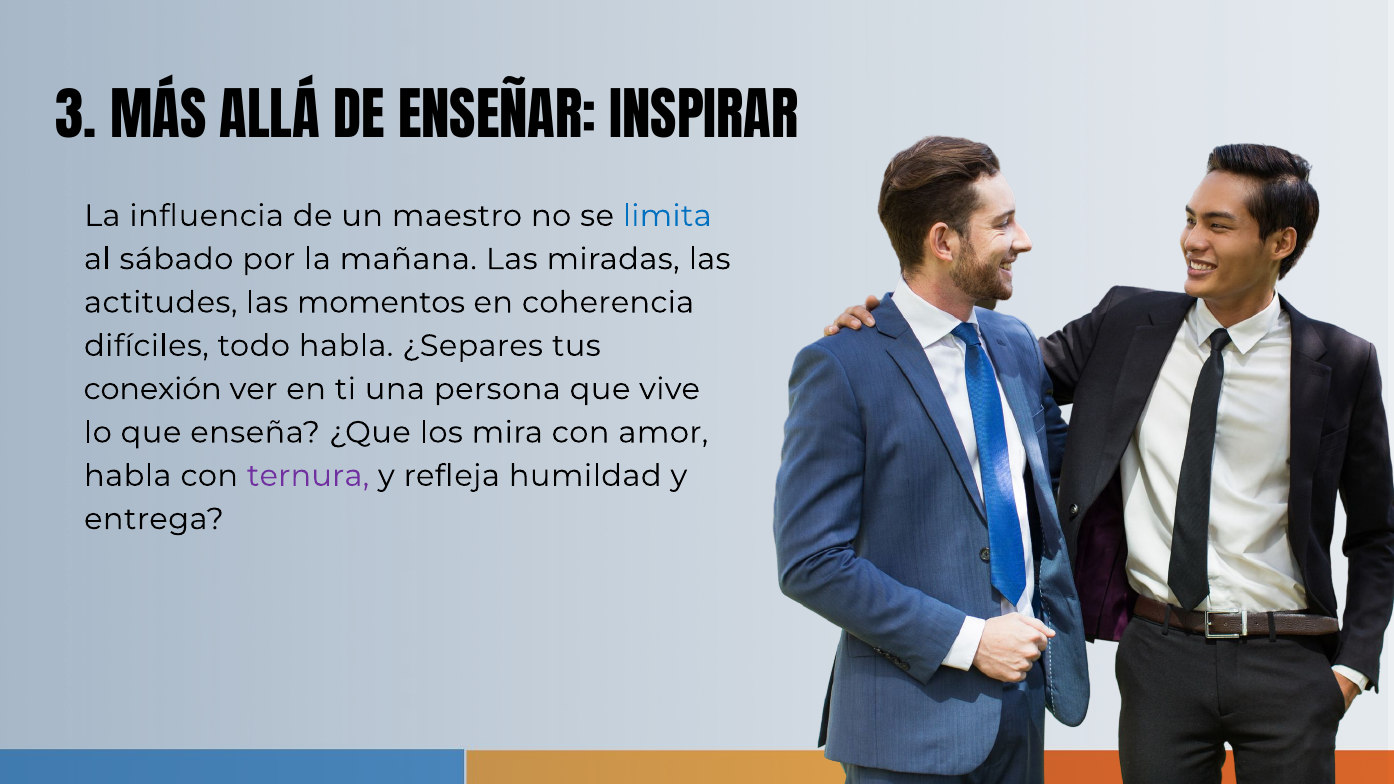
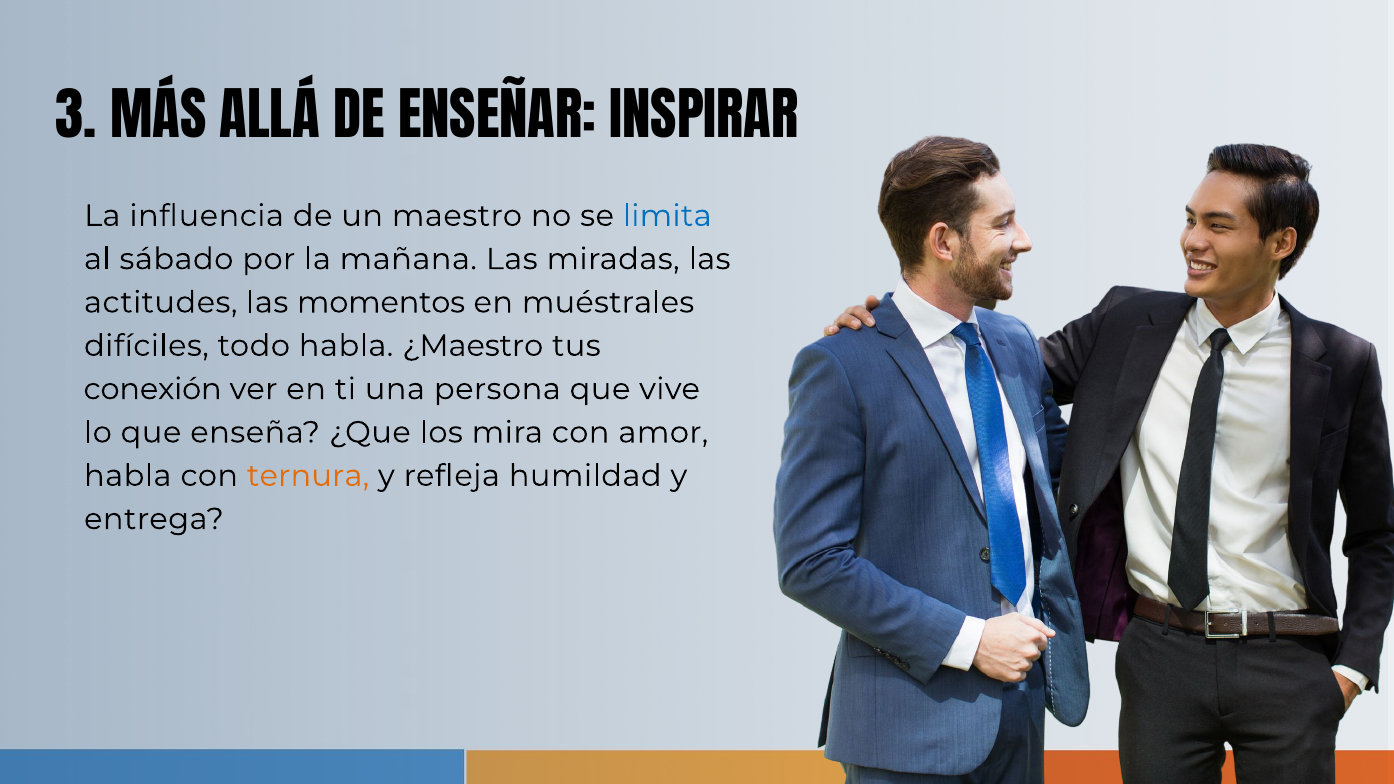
coherencia: coherencia -> muéstrales
¿Separes: ¿Separes -> ¿Maestro
ternura colour: purple -> orange
